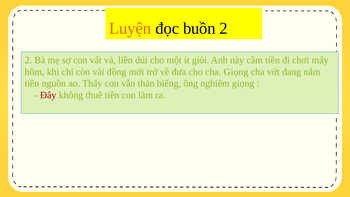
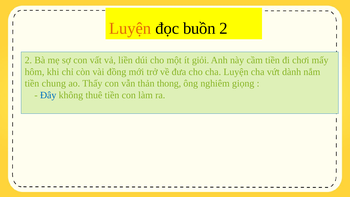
cha Giọng: Giọng -> Luyện
đang: đang -> dành
nguồn: nguồn -> chung
biếng: biếng -> thong
Đây colour: red -> blue
